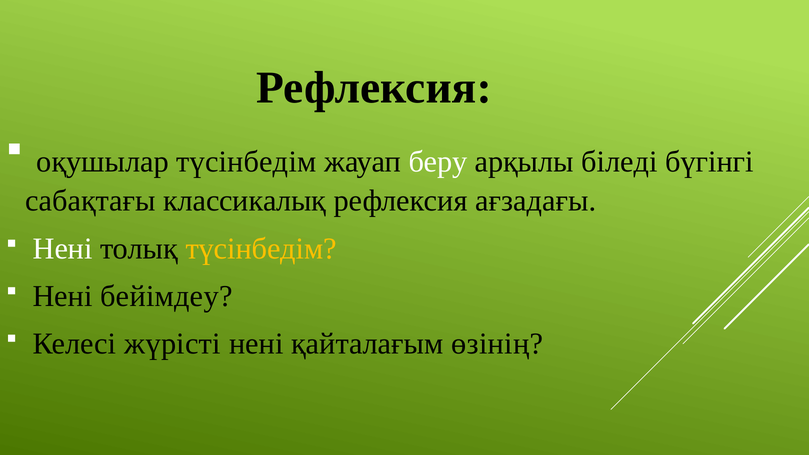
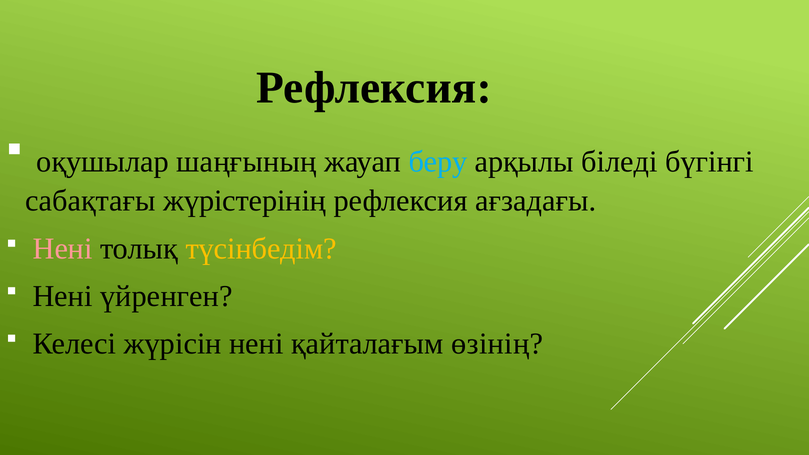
оқушылар түсінбедім: түсінбедім -> шаңғының
беру colour: white -> light blue
классикалық: классикалық -> жүрістерінің
Нені at (63, 249) colour: white -> pink
бейімдеу: бейімдеу -> үйренген
жүрісті: жүрісті -> жүрісін
